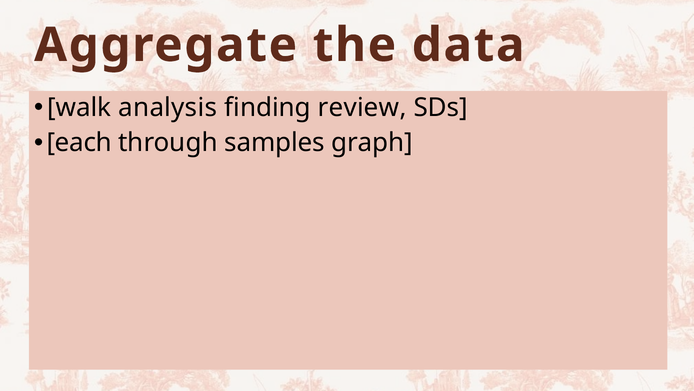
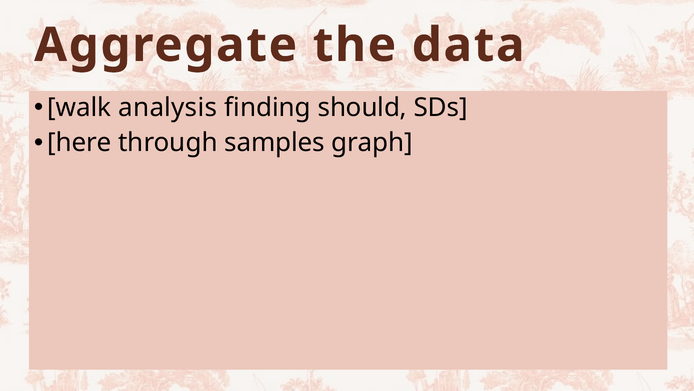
review: review -> should
each: each -> here
